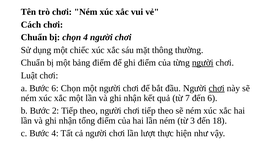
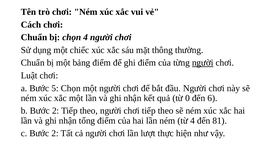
Bước 6: 6 -> 5
chơi at (217, 88) underline: present -> none
7: 7 -> 0
từ 3: 3 -> 4
18: 18 -> 81
c Bước 4: 4 -> 2
